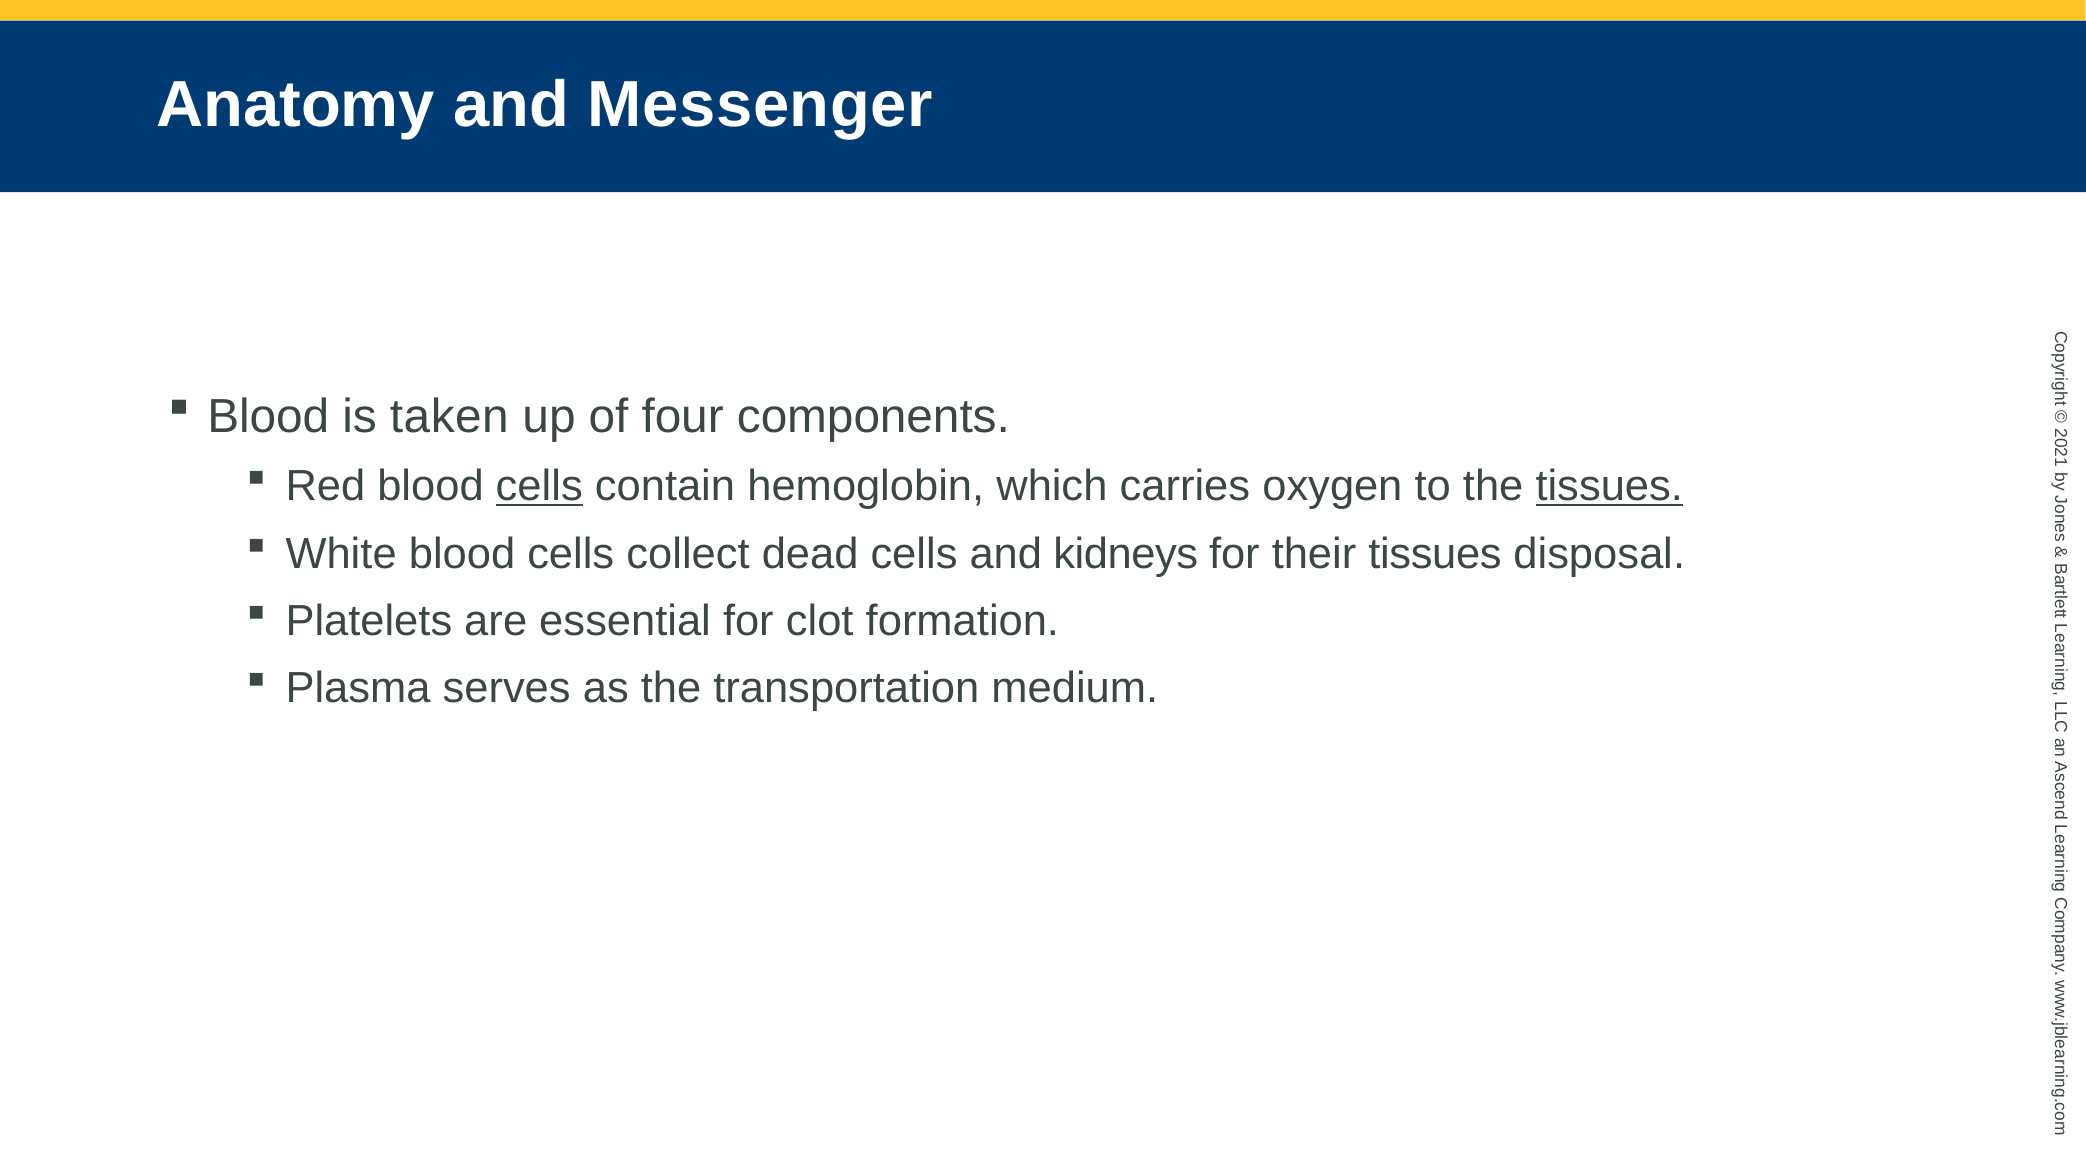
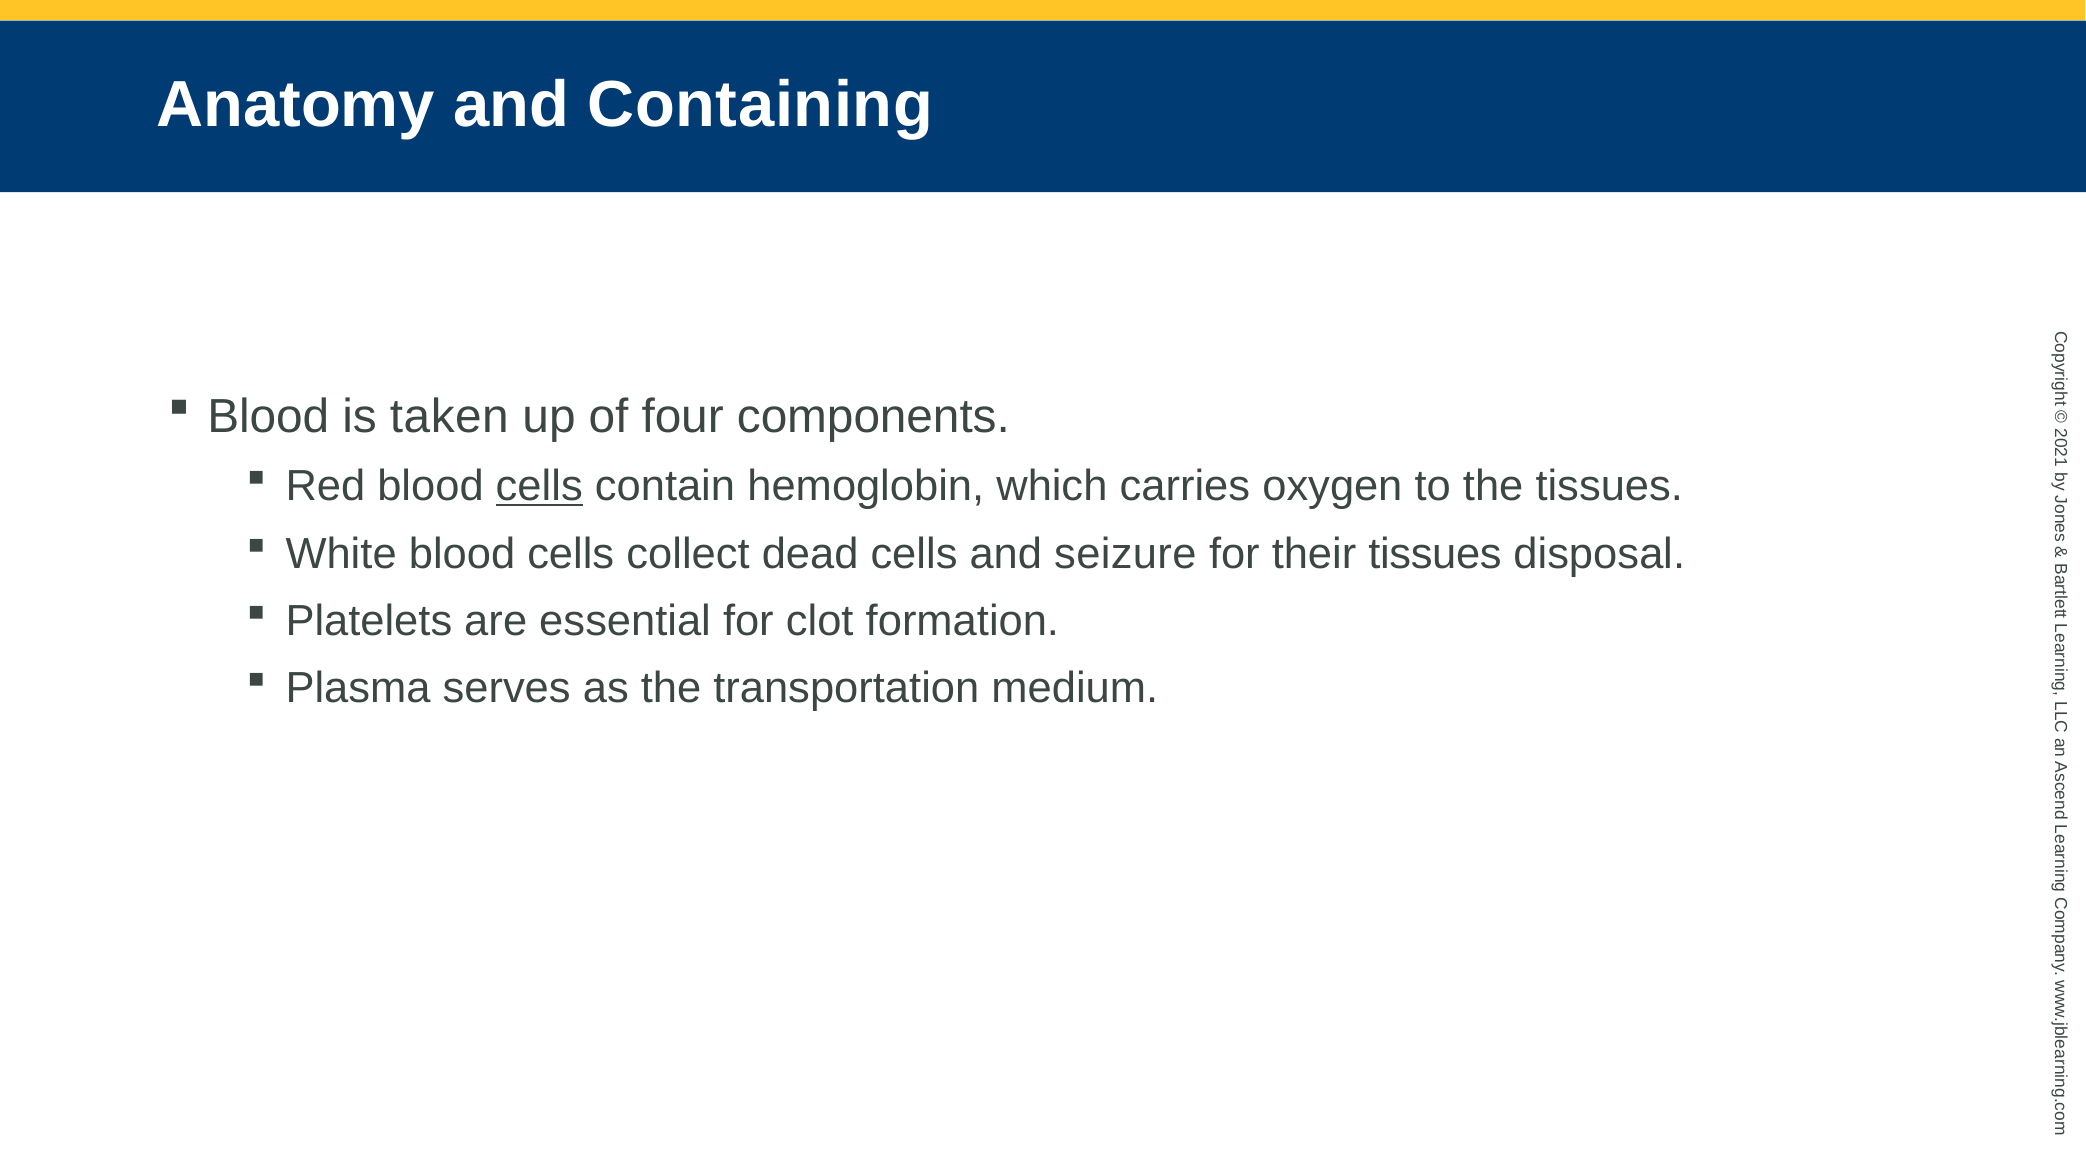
Messenger: Messenger -> Containing
tissues at (1609, 487) underline: present -> none
kidneys: kidneys -> seizure
